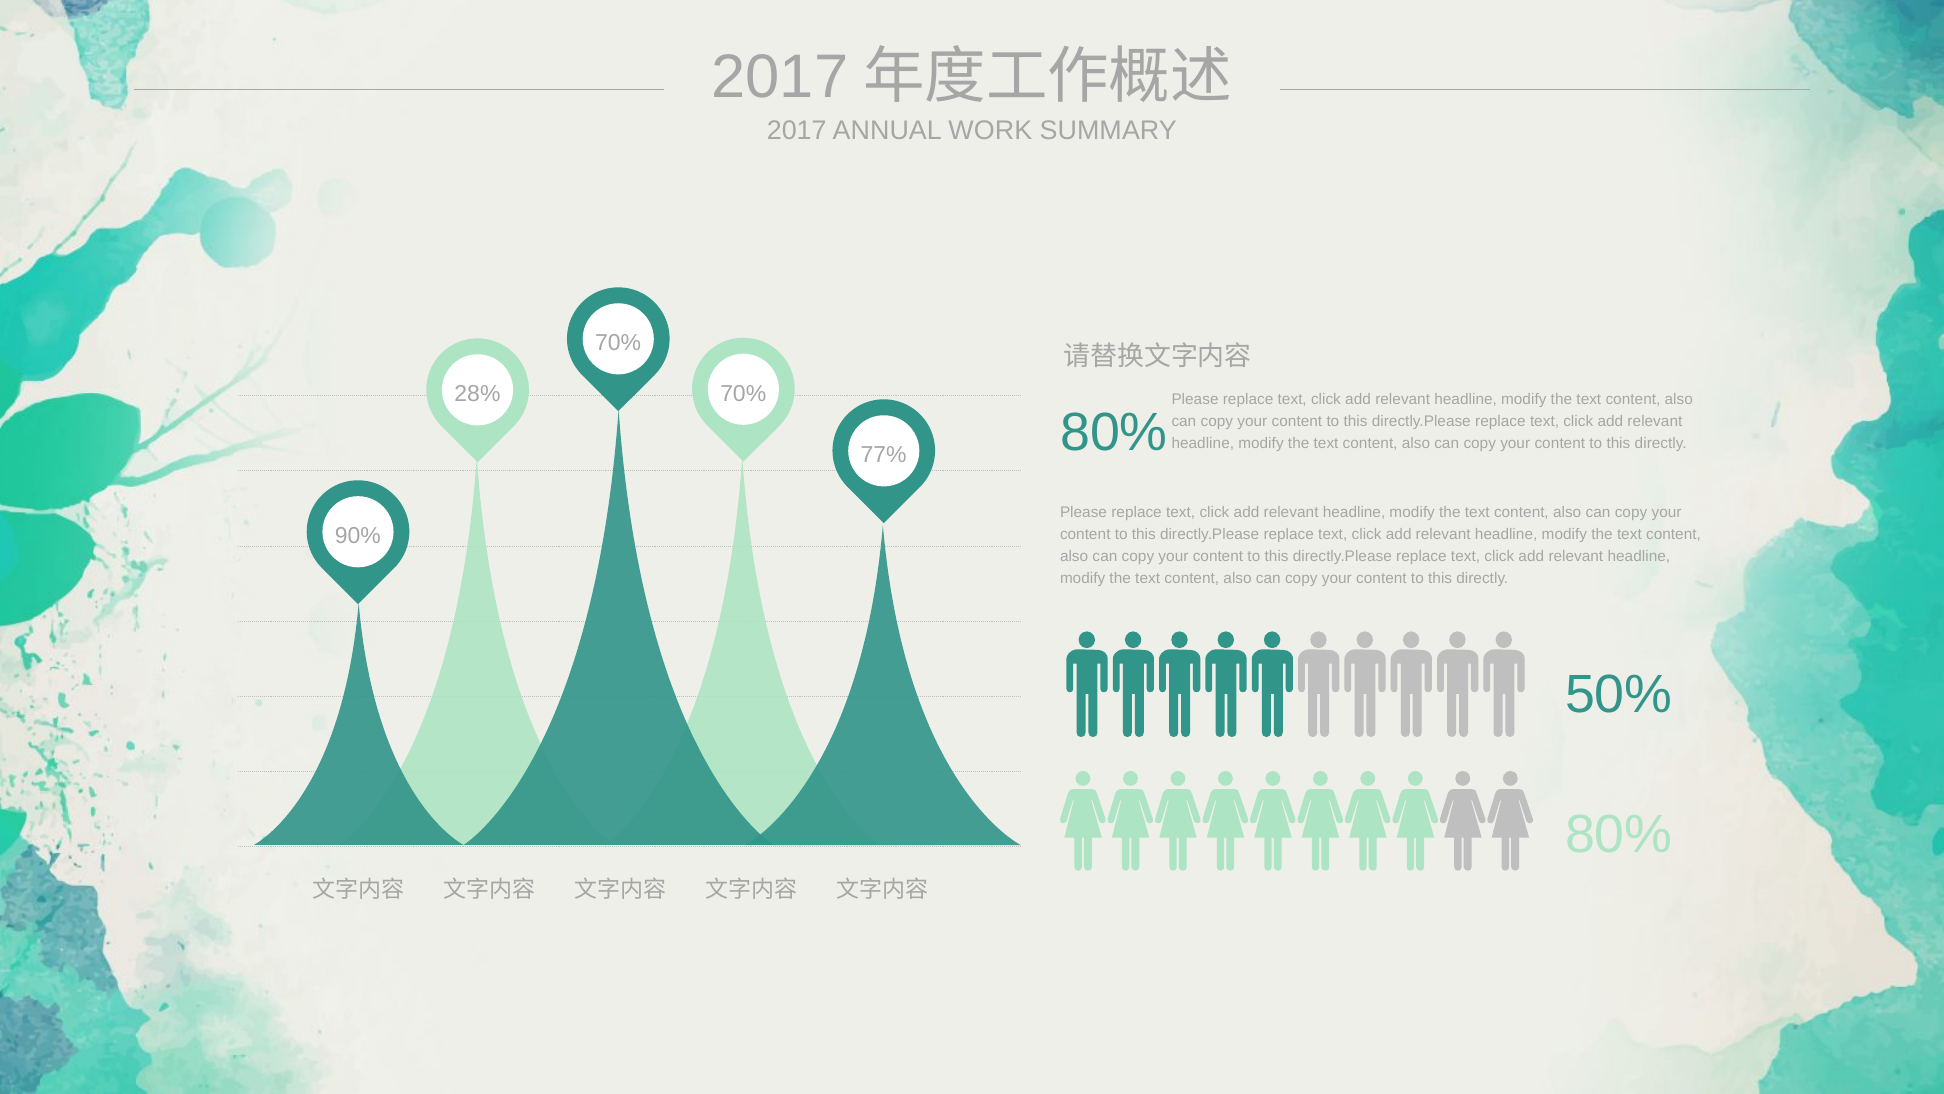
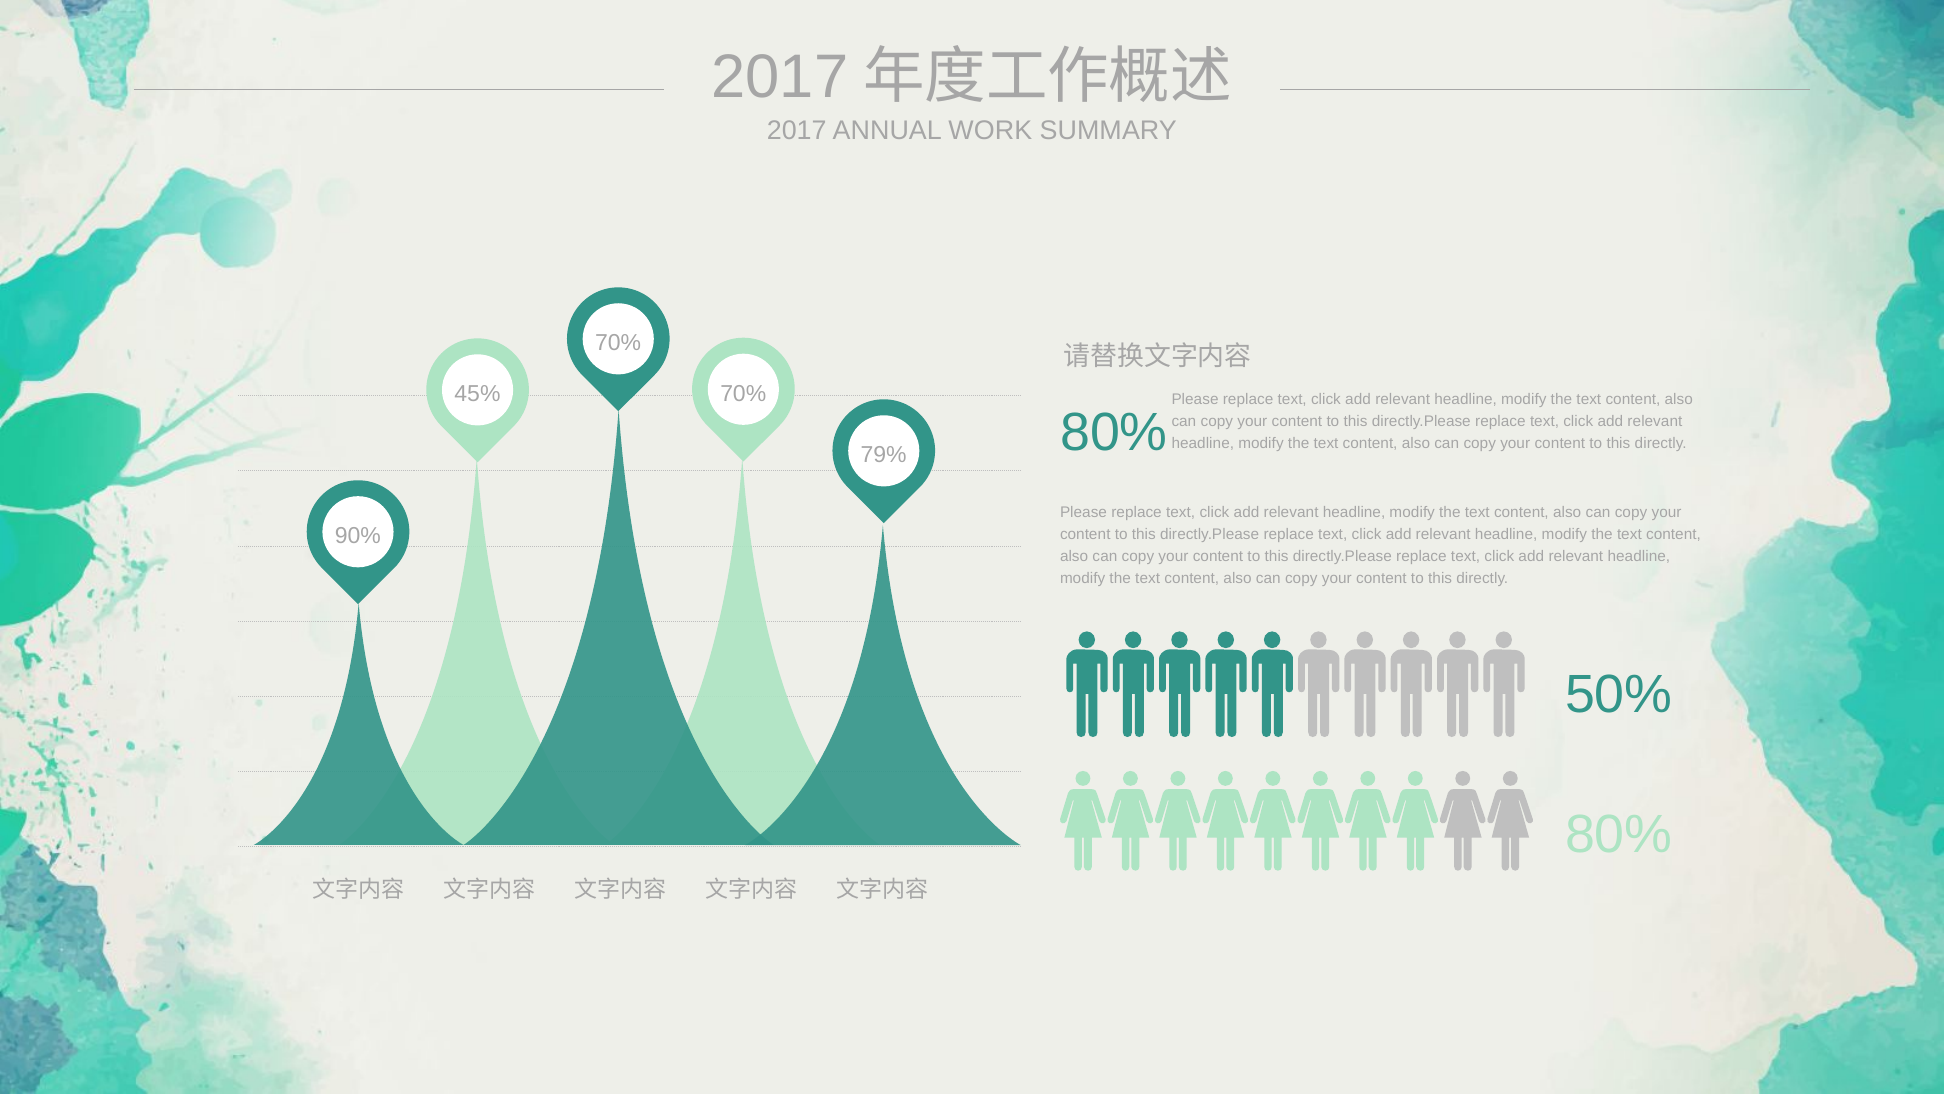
28%: 28% -> 45%
77%: 77% -> 79%
